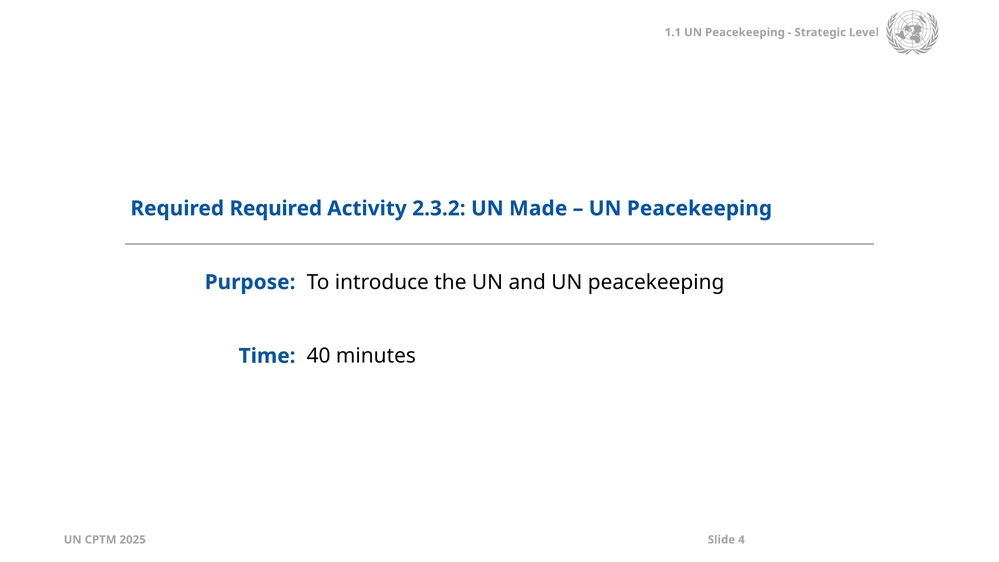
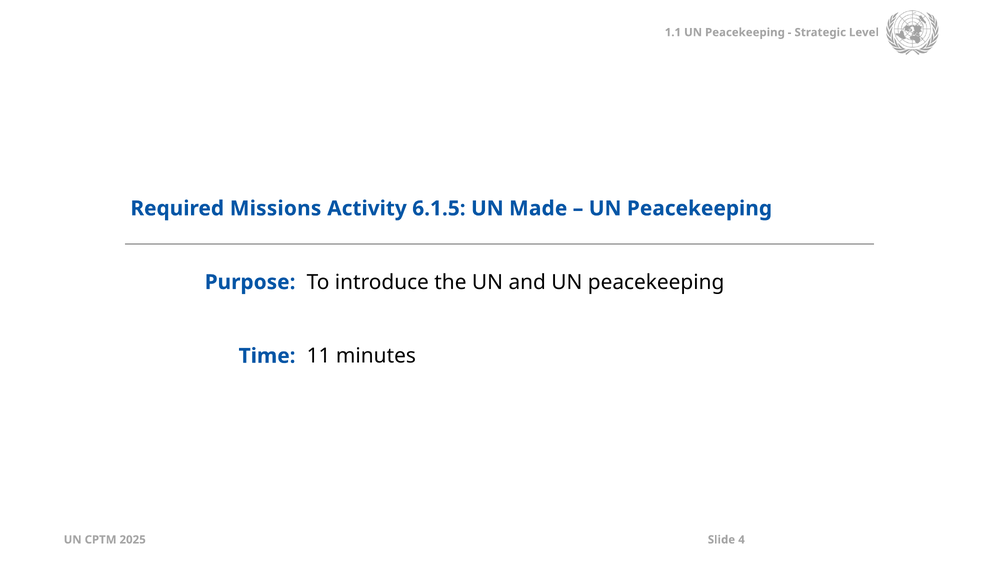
Required Required: Required -> Missions
2.3.2: 2.3.2 -> 6.1.5
40: 40 -> 11
